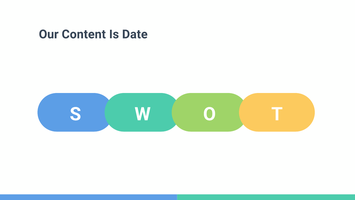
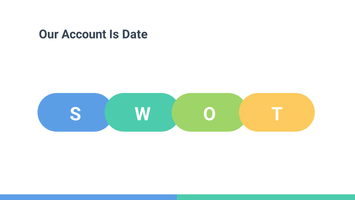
Content: Content -> Account
